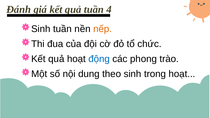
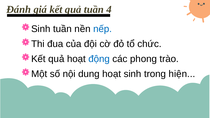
nếp colour: orange -> blue
dung theo: theo -> hoạt
trong hoạt: hoạt -> hiện
